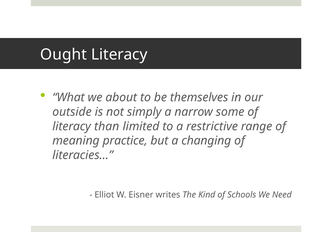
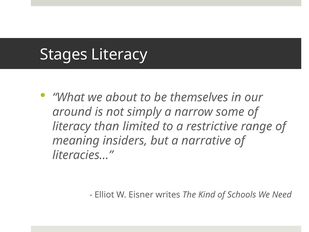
Ought: Ought -> Stages
outside: outside -> around
practice: practice -> insiders
changing: changing -> narrative
